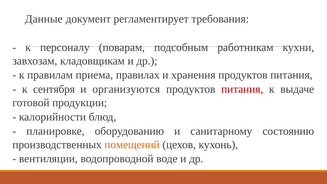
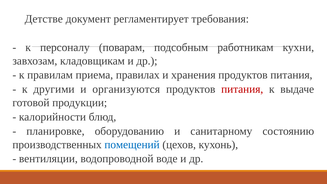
Данные: Данные -> Детстве
сентября: сентября -> другими
помещений colour: orange -> blue
